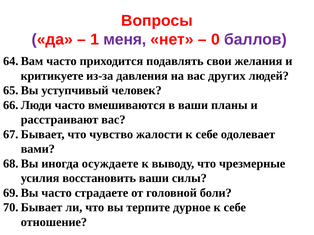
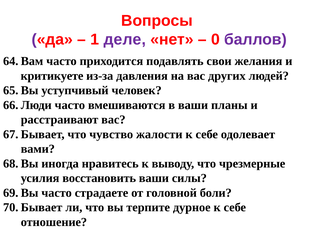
меня: меня -> деле
осуждаете: осуждаете -> нравитесь
